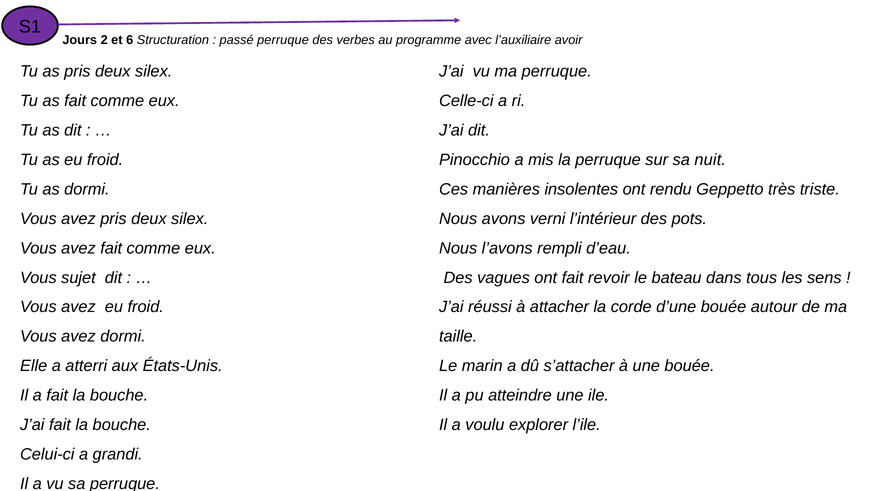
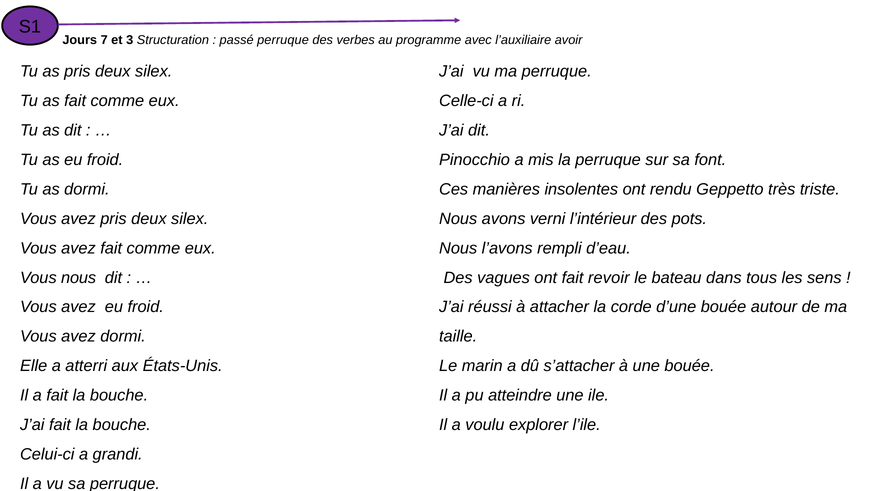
2: 2 -> 7
6: 6 -> 3
nuit: nuit -> font
Vous sujet: sujet -> nous
